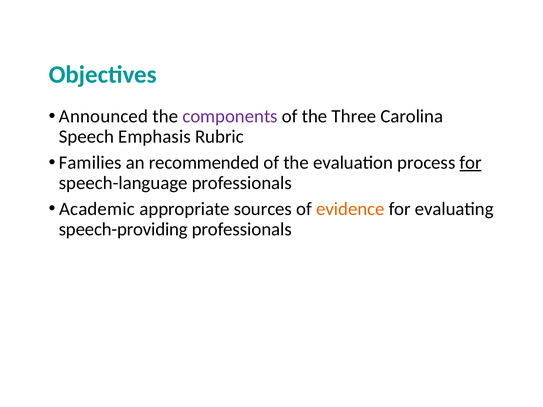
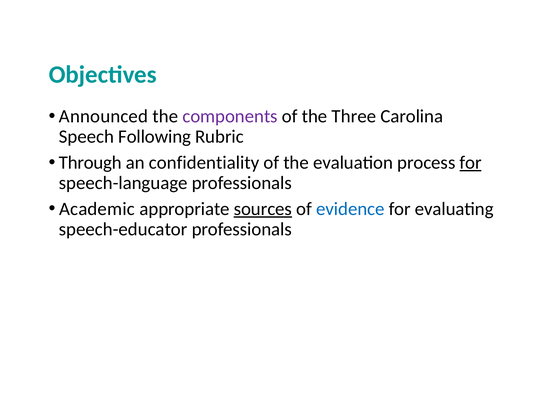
Emphasis: Emphasis -> Following
Families: Families -> Through
recommended: recommended -> confidentiality
sources underline: none -> present
evidence colour: orange -> blue
speech-providing: speech-providing -> speech-educator
